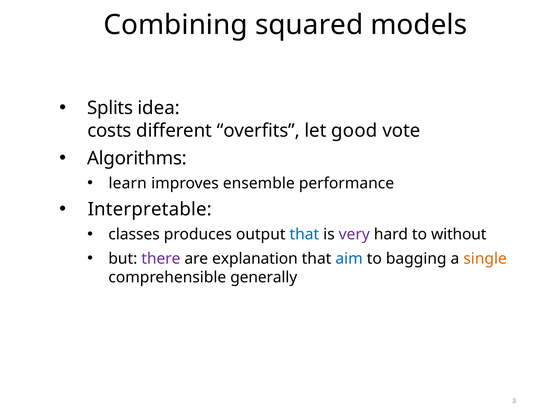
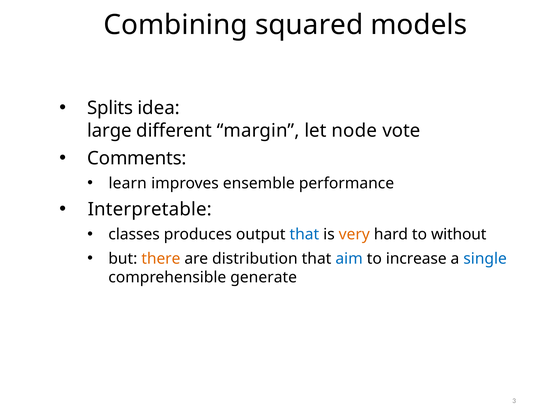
costs: costs -> large
overfits: overfits -> margin
good: good -> node
Algorithms: Algorithms -> Comments
very colour: purple -> orange
there colour: purple -> orange
explanation: explanation -> distribution
bagging: bagging -> increase
single colour: orange -> blue
generally: generally -> generate
